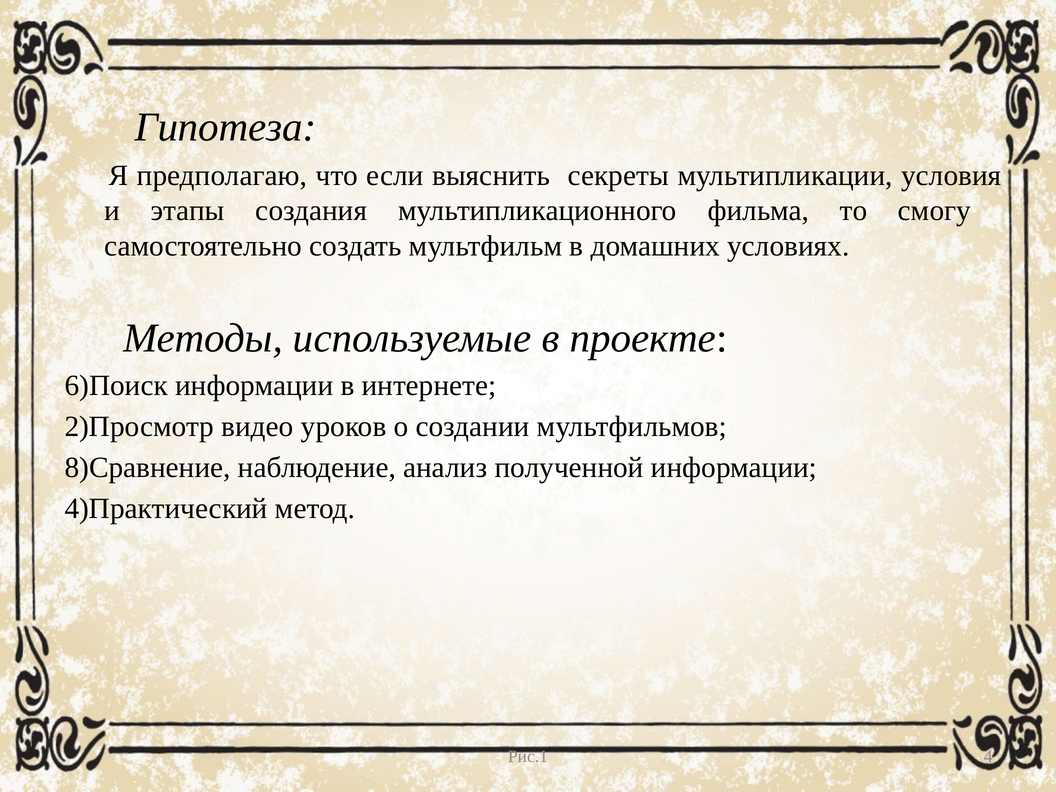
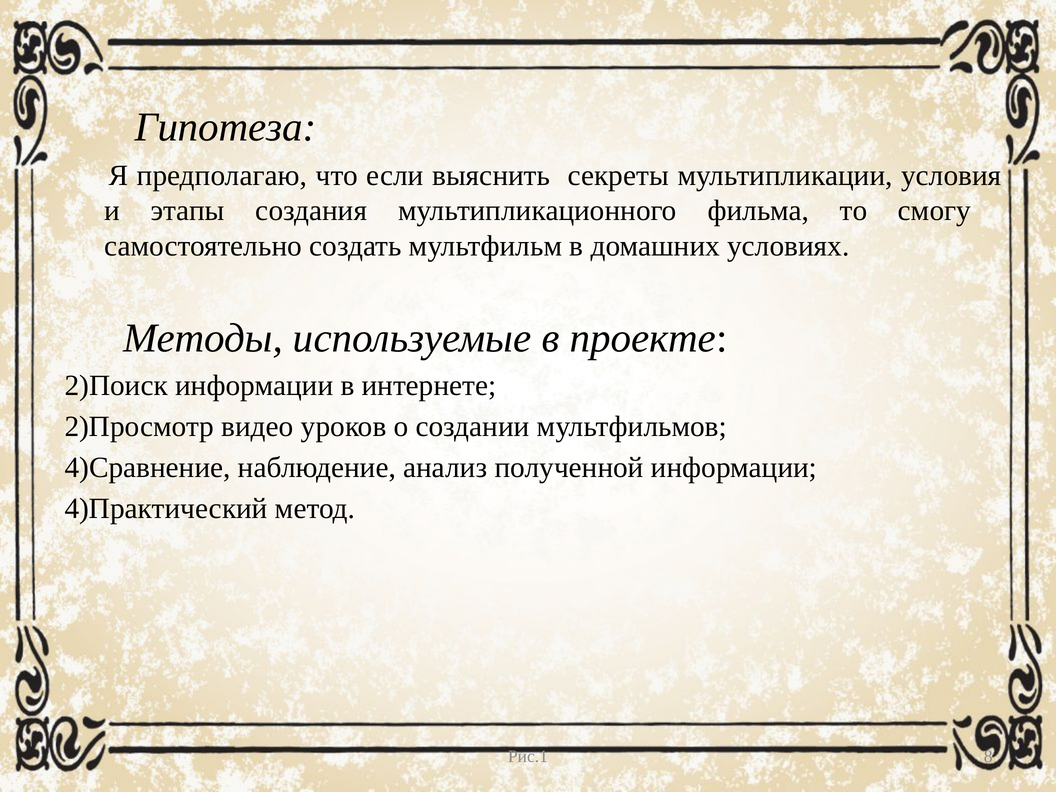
6)Поиск: 6)Поиск -> 2)Поиск
8)Сравнение: 8)Сравнение -> 4)Сравнение
4: 4 -> 8
